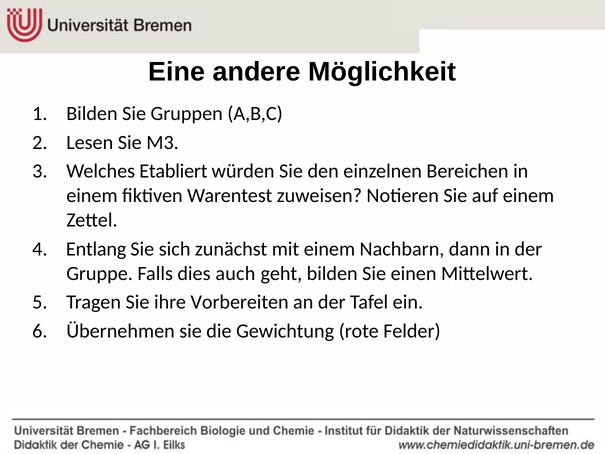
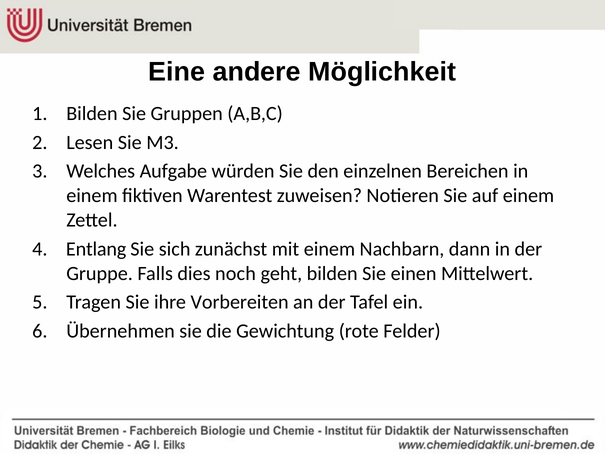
Etabliert: Etabliert -> Aufgabe
auch: auch -> noch
